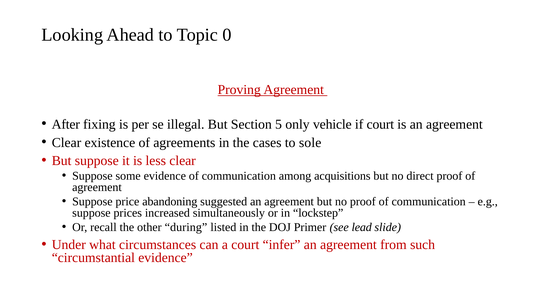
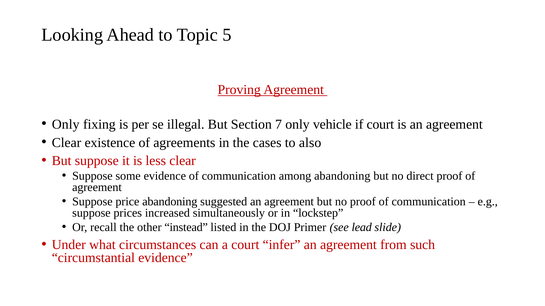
0: 0 -> 5
After at (66, 124): After -> Only
5: 5 -> 7
sole: sole -> also
among acquisitions: acquisitions -> abandoning
during: during -> instead
